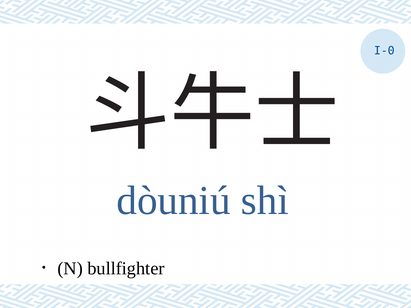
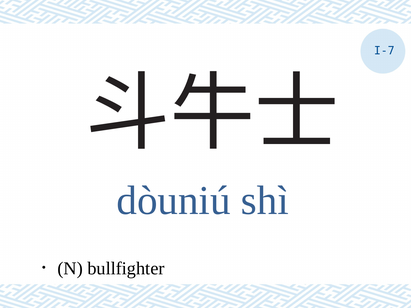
I-0: I-0 -> I-7
